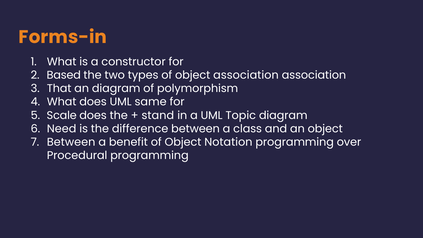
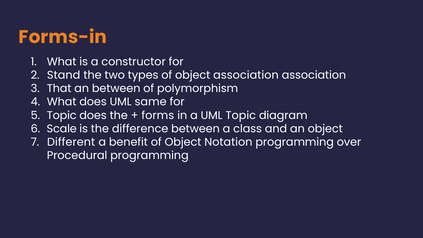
Based: Based -> Stand
an diagram: diagram -> between
Scale at (62, 115): Scale -> Topic
stand: stand -> forms
Need: Need -> Scale
Between at (71, 142): Between -> Different
